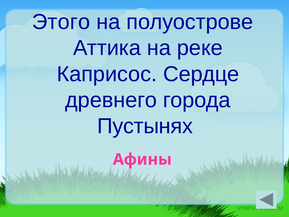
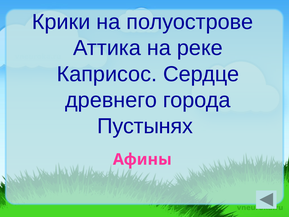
Этого: Этого -> Крики
